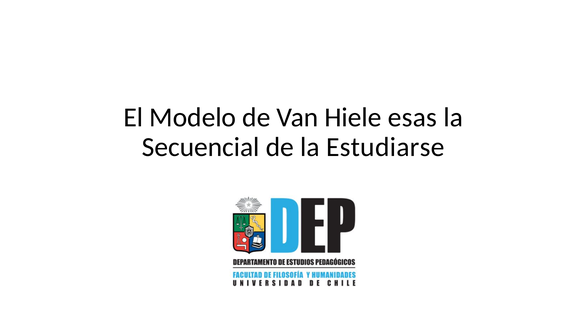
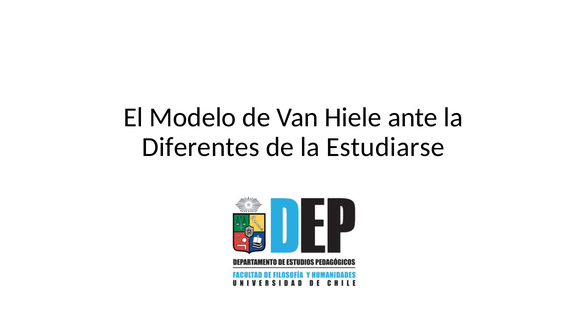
esas: esas -> ante
Secuencial: Secuencial -> Diferentes
